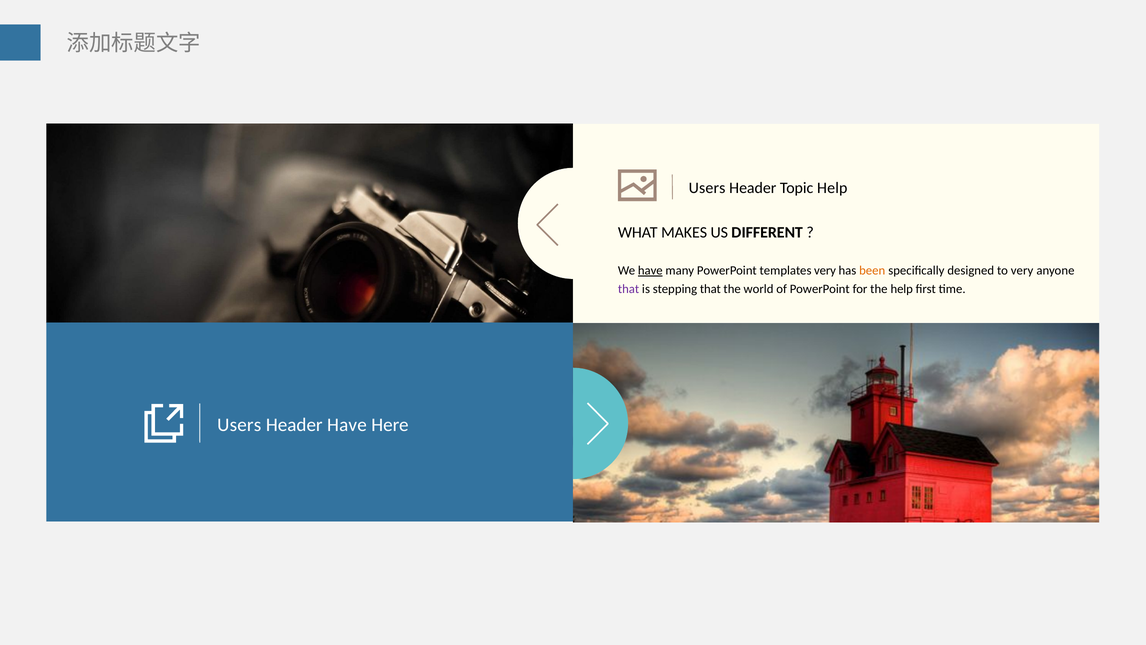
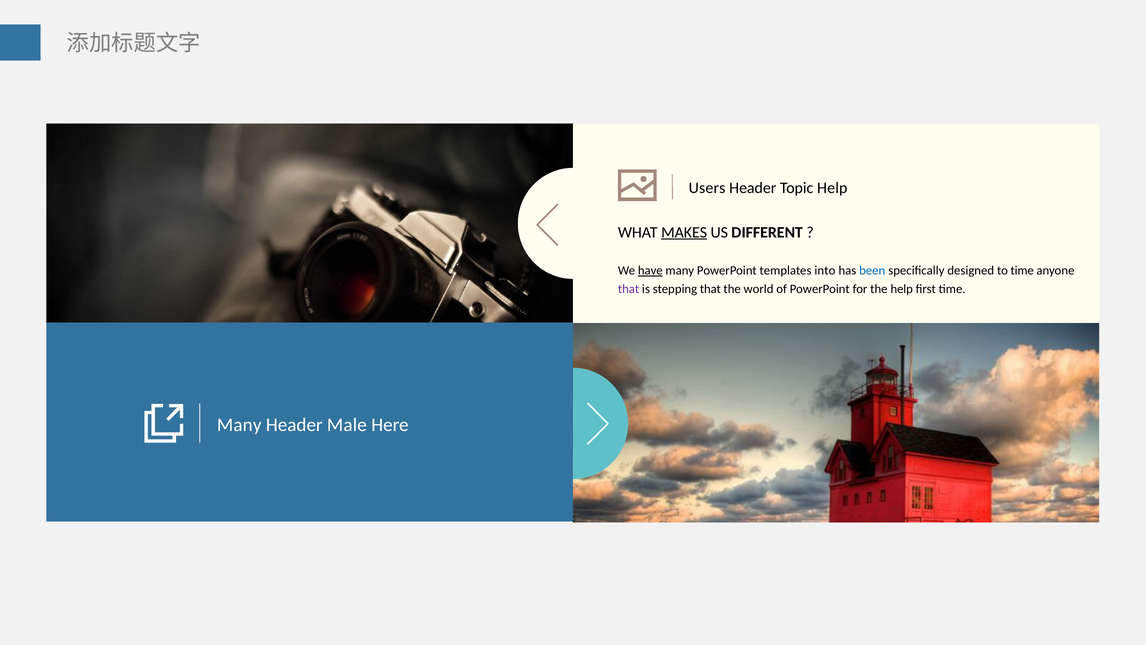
MAKES underline: none -> present
templates very: very -> into
been colour: orange -> blue
to very: very -> time
Users at (239, 425): Users -> Many
Header Have: Have -> Male
